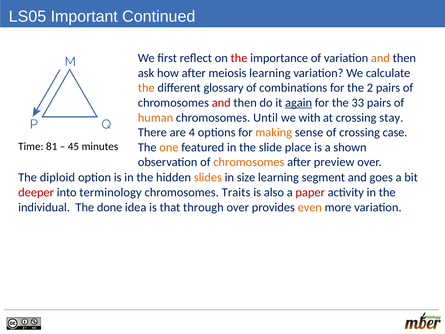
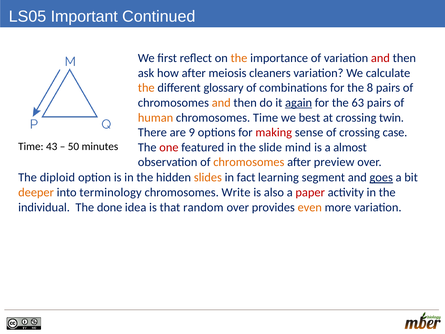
the at (239, 58) colour: red -> orange
and at (380, 58) colour: orange -> red
meiosis learning: learning -> cleaners
2: 2 -> 8
and at (221, 103) colour: red -> orange
33: 33 -> 63
chromosomes Until: Until -> Time
with: with -> best
stay: stay -> twin
4: 4 -> 9
making colour: orange -> red
81: 81 -> 43
45: 45 -> 50
one colour: orange -> red
place: place -> mind
shown: shown -> almost
size: size -> fact
goes underline: none -> present
deeper colour: red -> orange
Traits: Traits -> Write
through: through -> random
